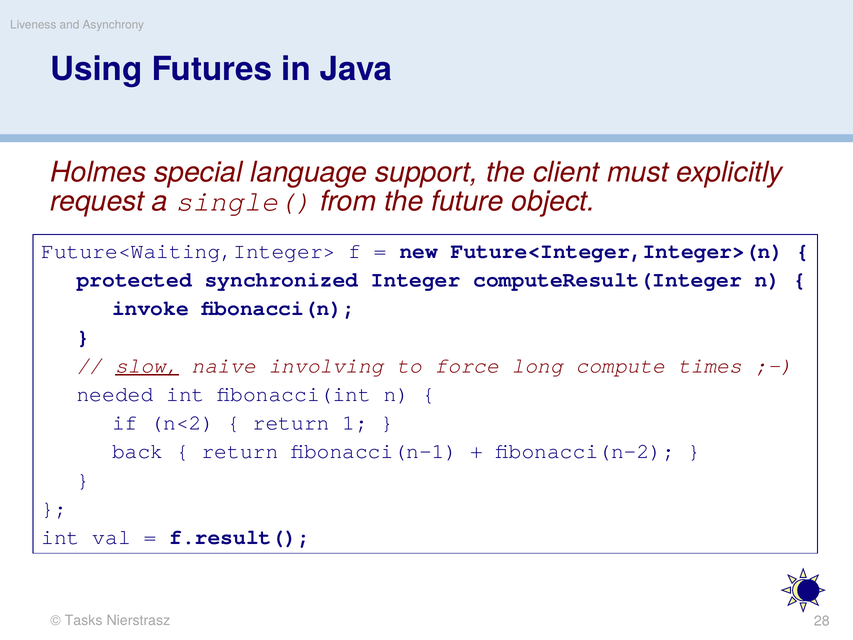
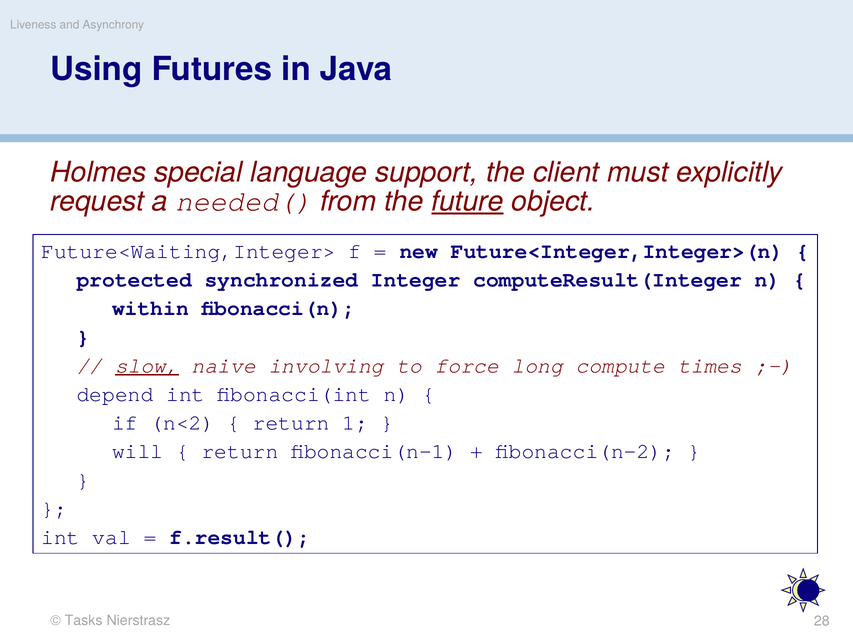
single(: single( -> needed(
future underline: none -> present
invoke: invoke -> within
needed: needed -> depend
back: back -> will
